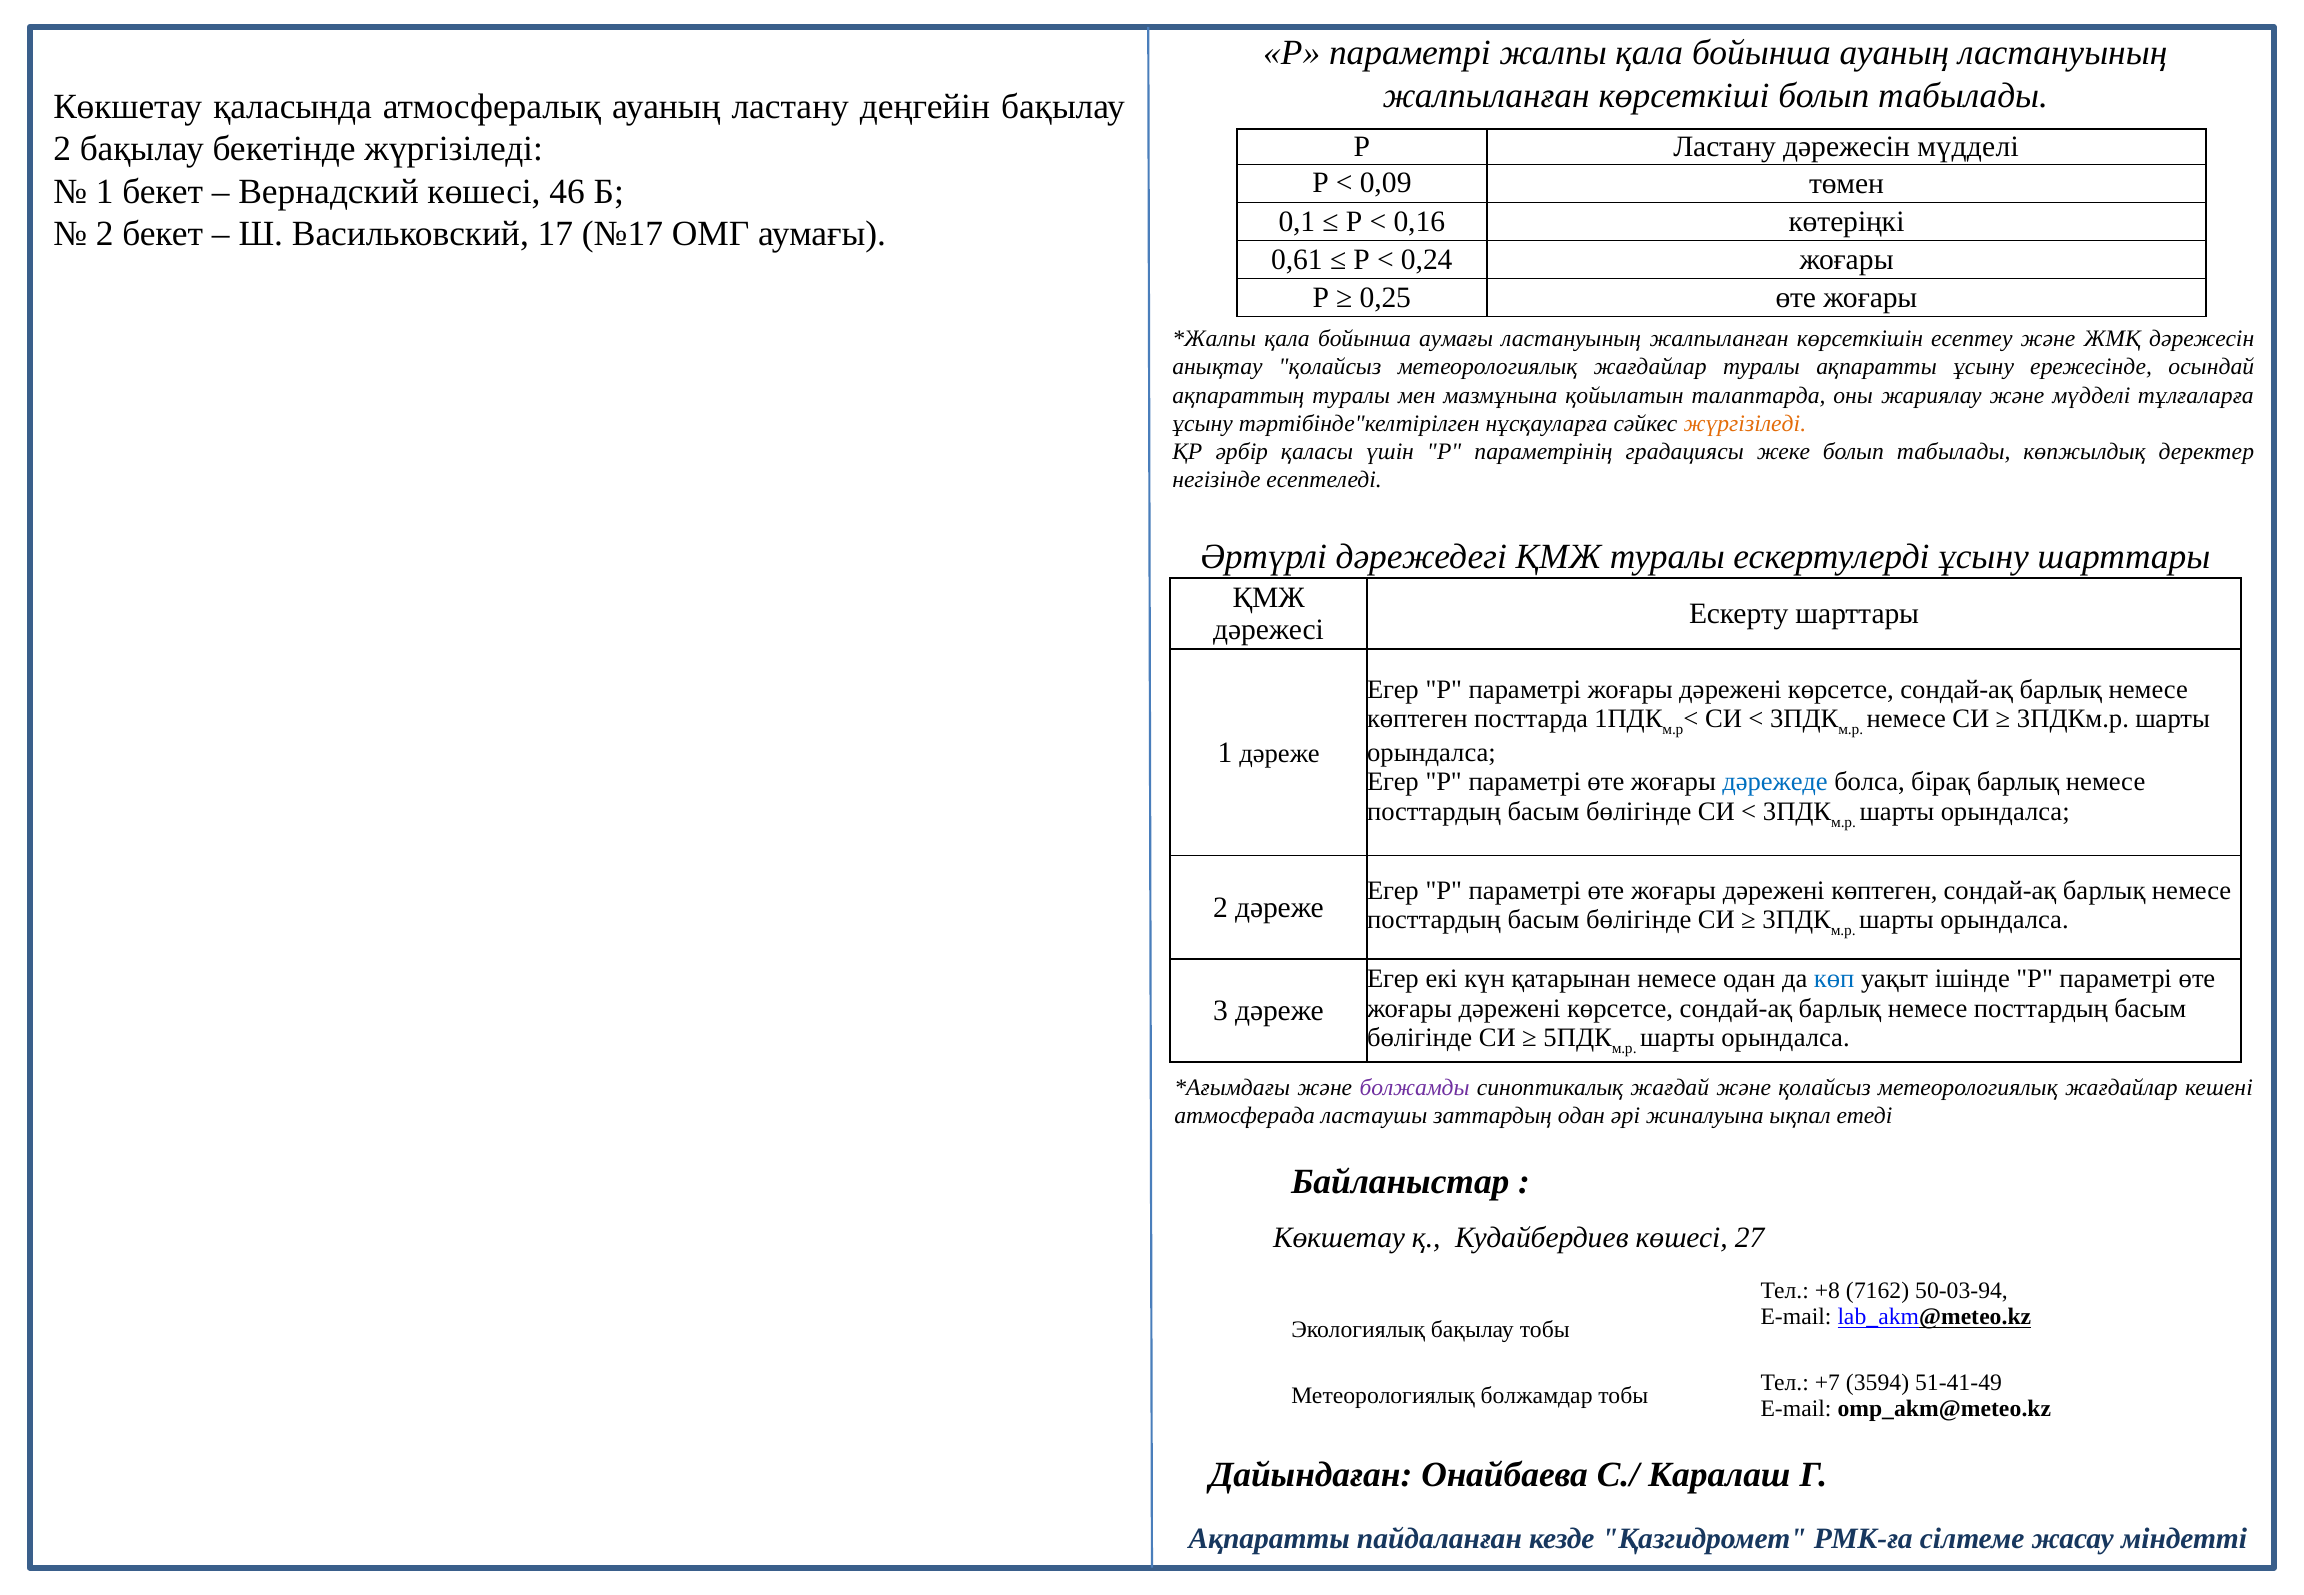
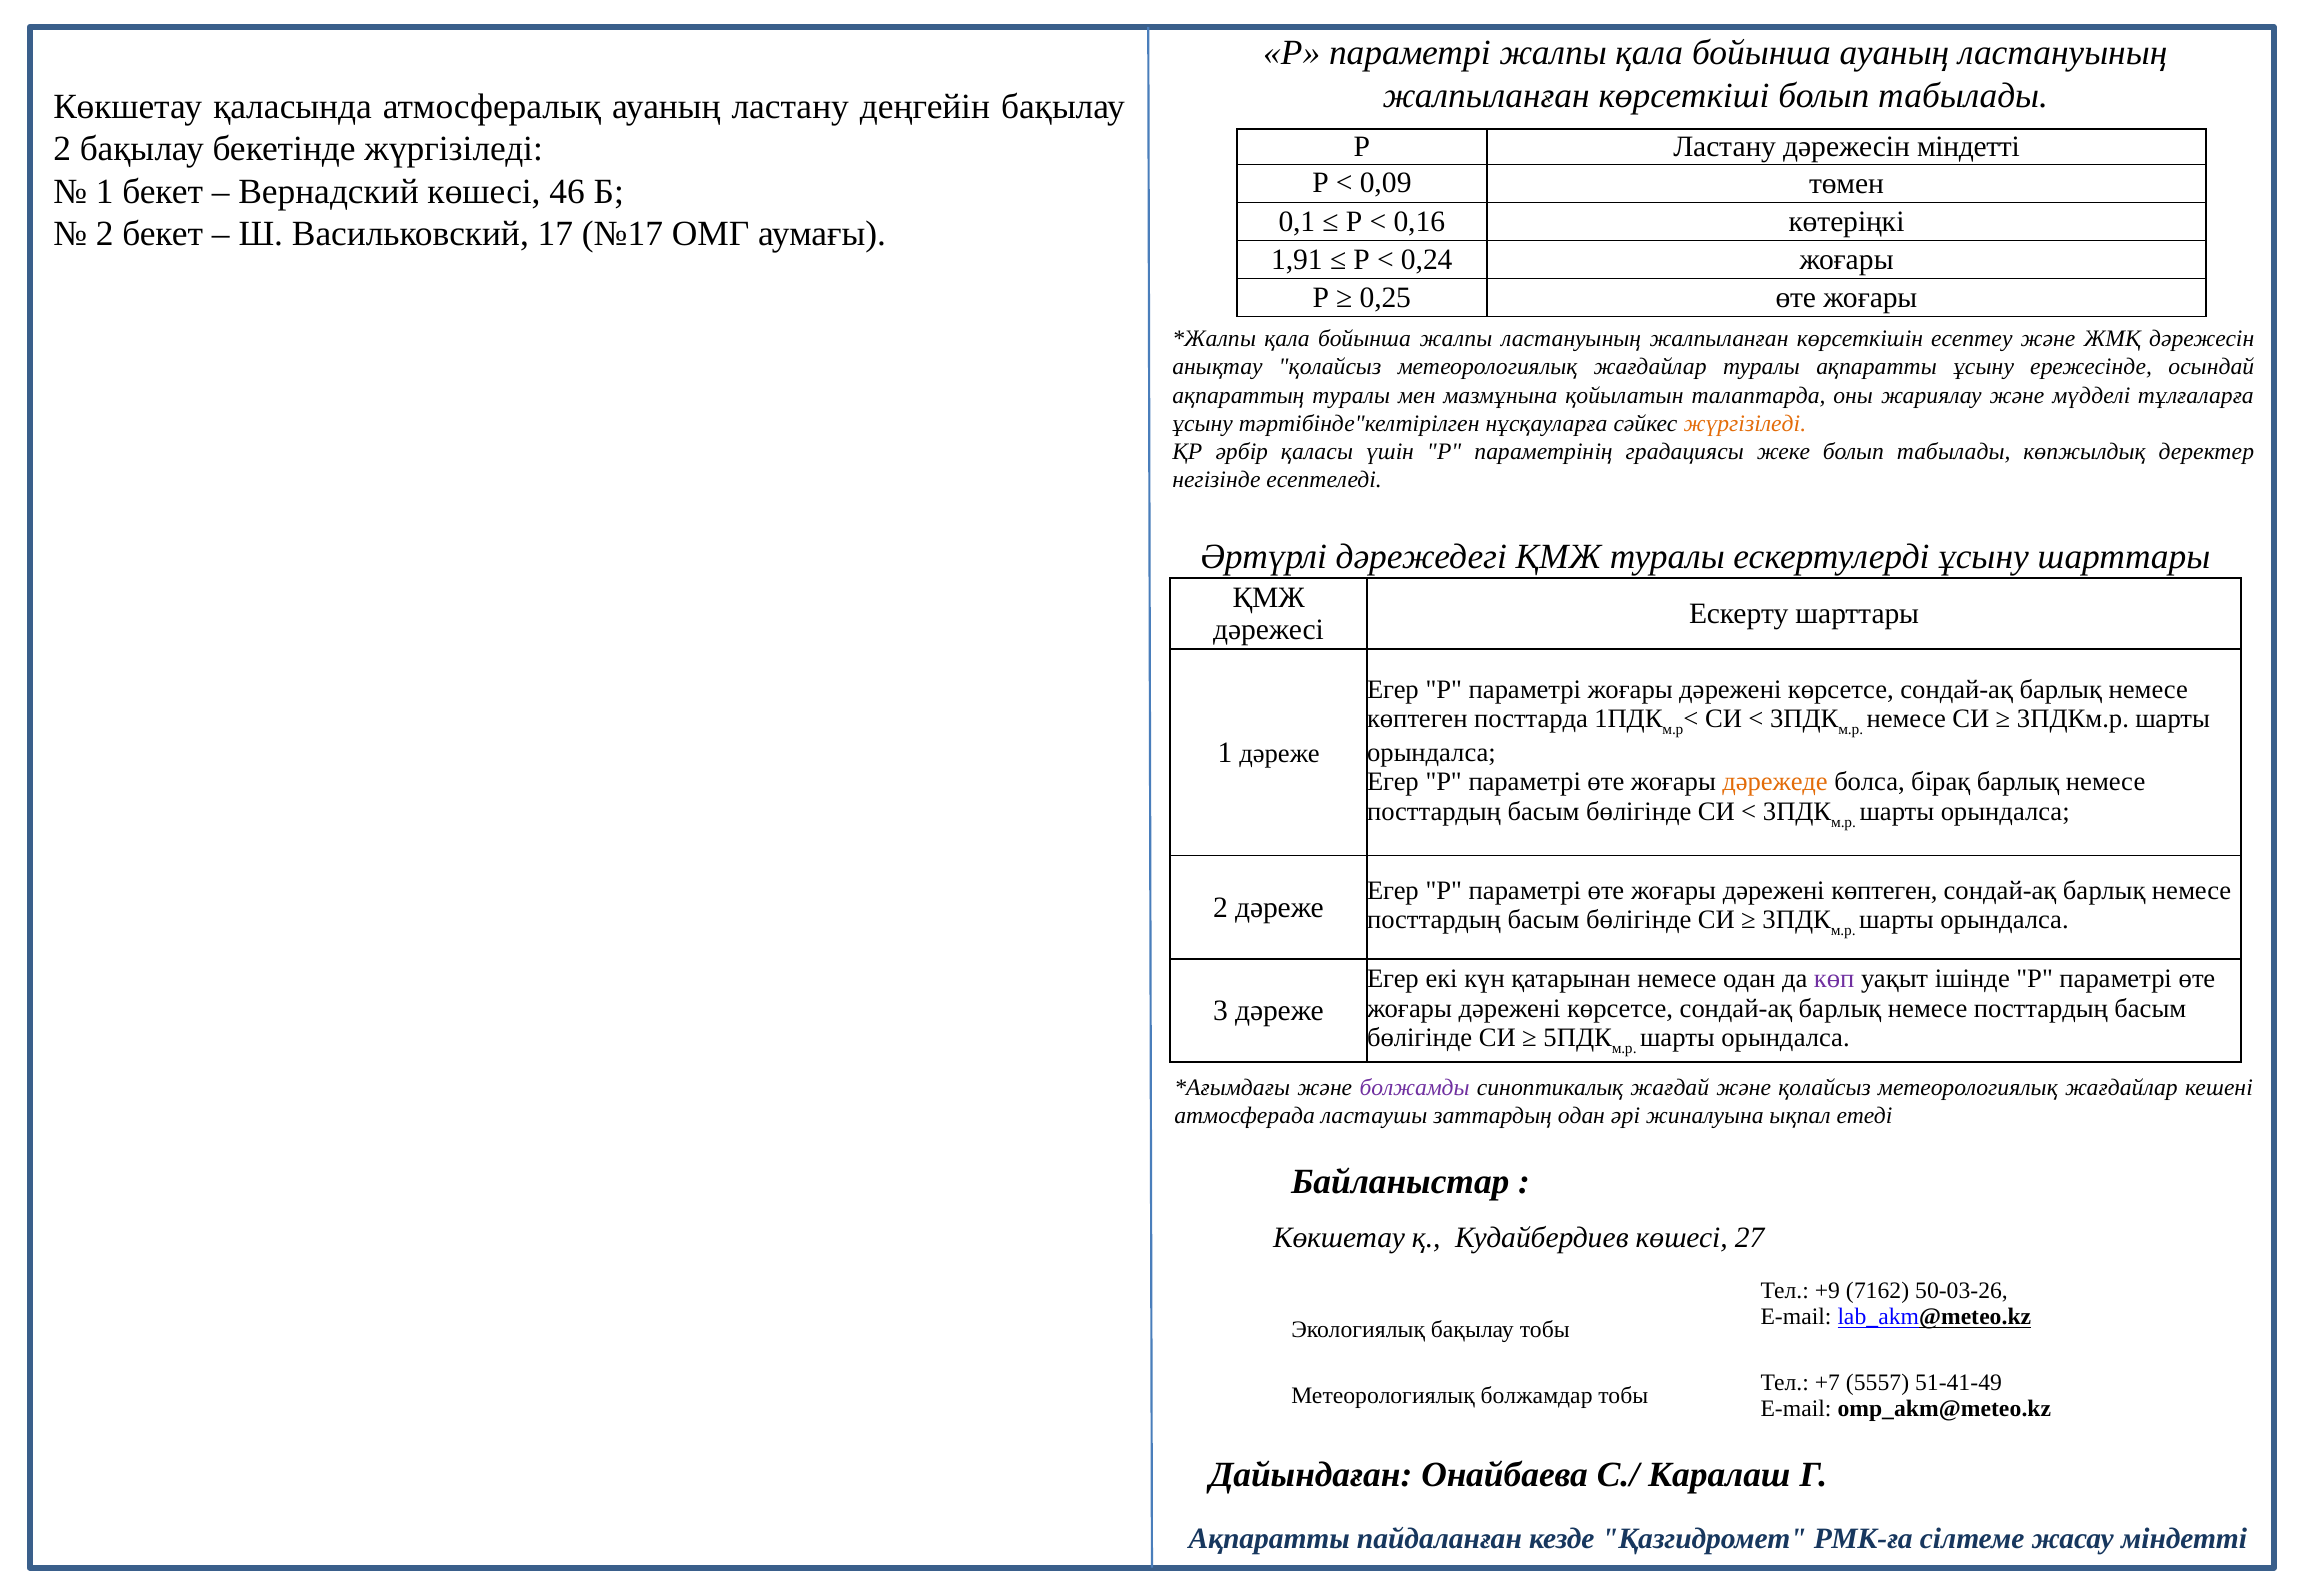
дәрежесін мүдделі: мүдделі -> міндетті
0,61: 0,61 -> 1,91
бойынша аумағы: аумағы -> жалпы
дәрежеде colour: blue -> orange
көп colour: blue -> purple
+8: +8 -> +9
50-03-94: 50-03-94 -> 50-03-26
3594: 3594 -> 5557
